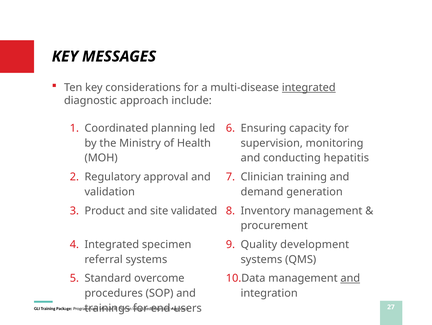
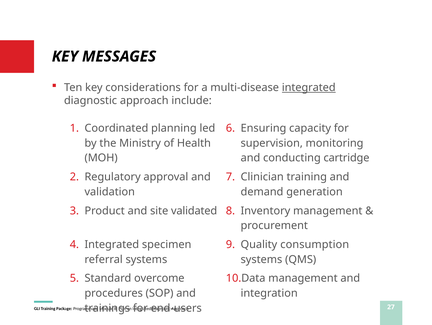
hepatitis: hepatitis -> cartridge
development: development -> consumption
and at (350, 278) underline: present -> none
